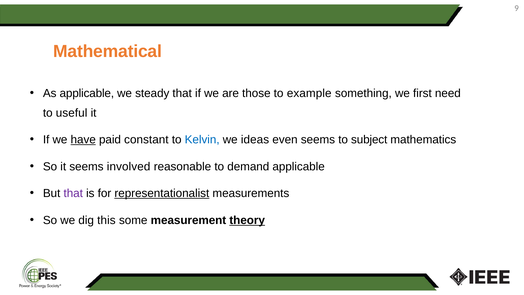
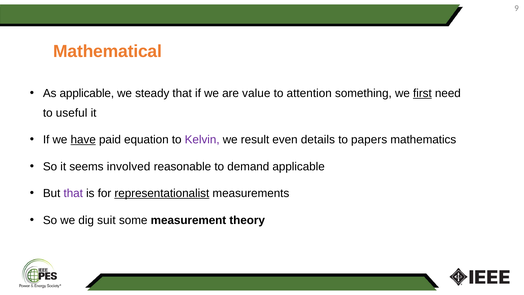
those: those -> value
example: example -> attention
first underline: none -> present
constant: constant -> equation
Kelvin colour: blue -> purple
ideas: ideas -> result
even seems: seems -> details
subject: subject -> papers
this: this -> suit
theory underline: present -> none
